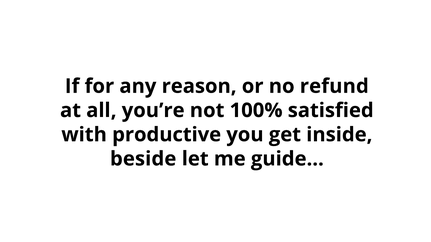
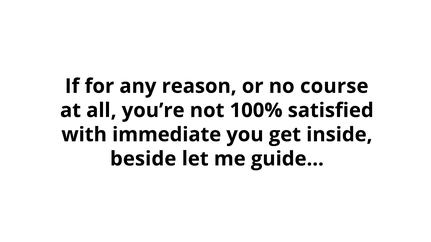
refund: refund -> course
productive: productive -> immediate
